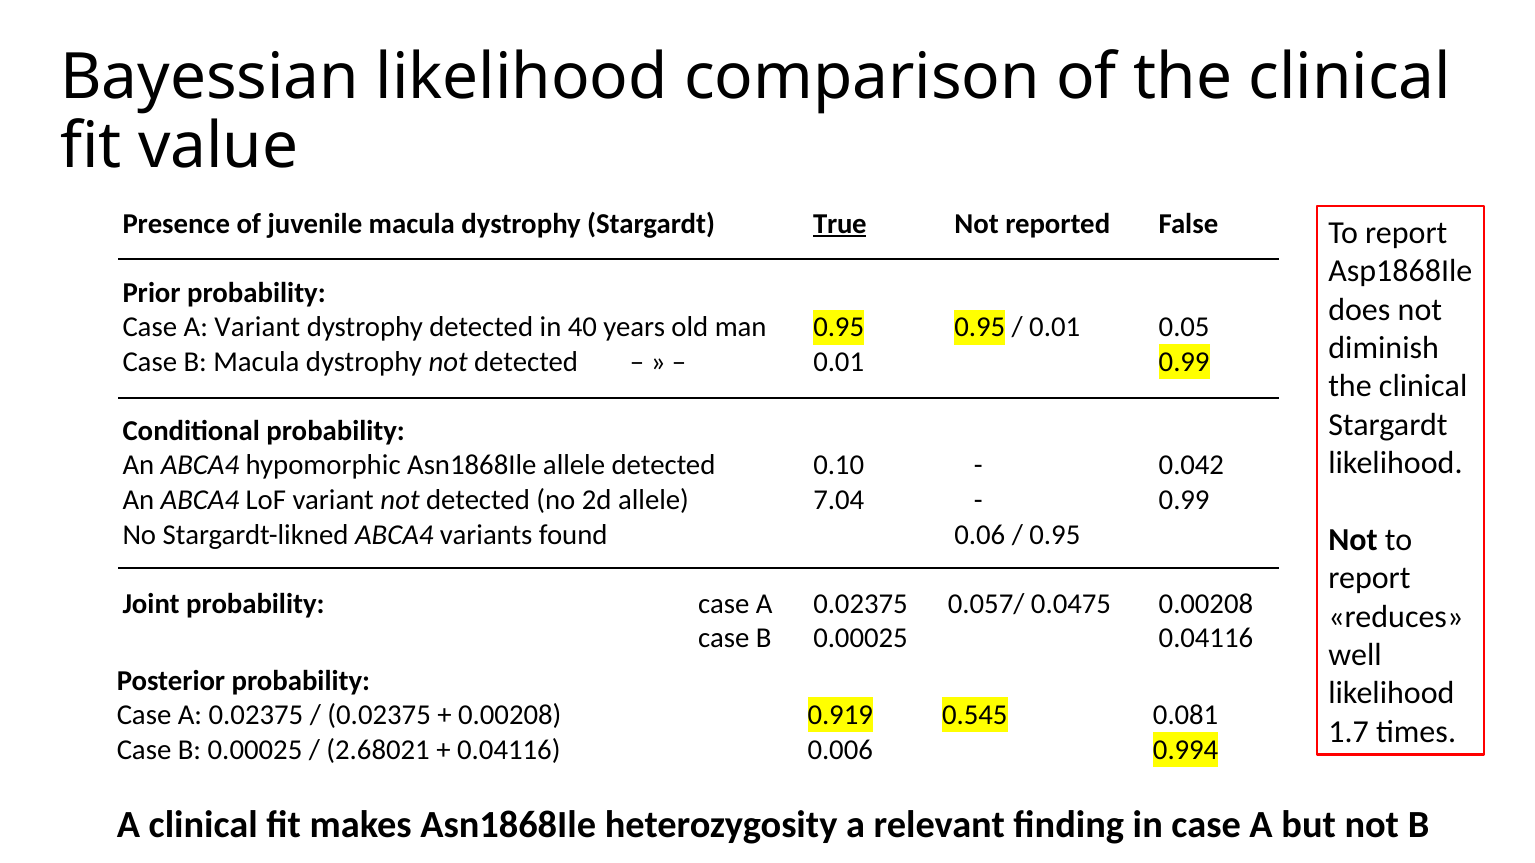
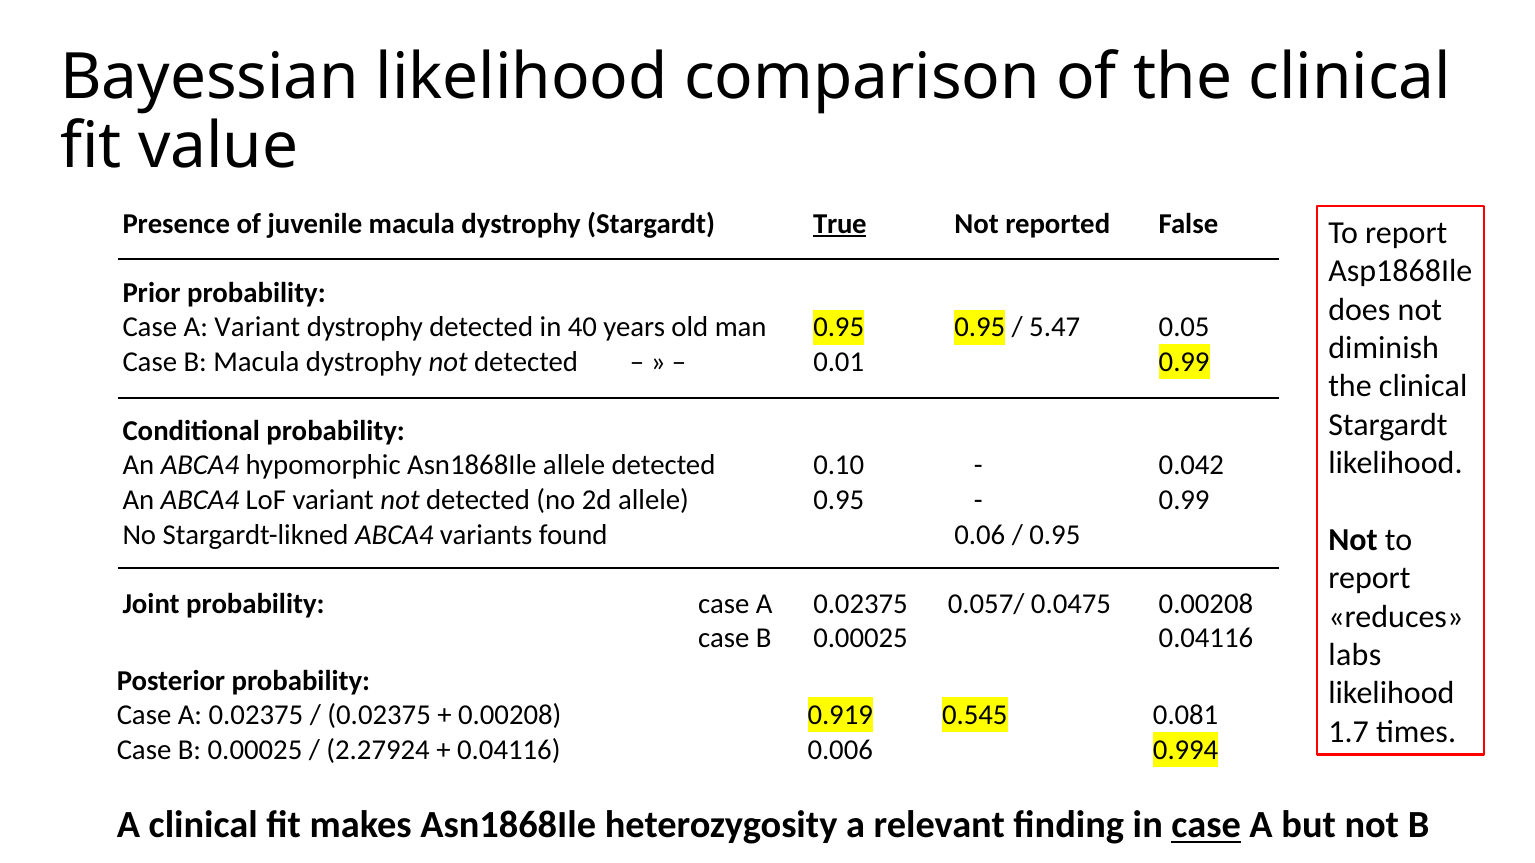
0.01 at (1055, 328): 0.01 -> 5.47
allele 7.04: 7.04 -> 0.95
well: well -> labs
2.68021: 2.68021 -> 2.27924
case at (1206, 826) underline: none -> present
